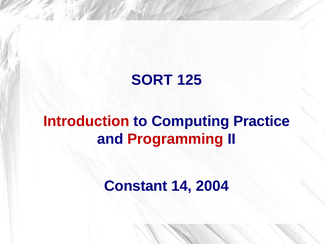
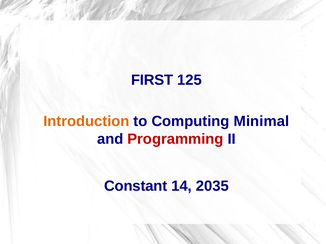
SORT: SORT -> FIRST
Introduction colour: red -> orange
Practice: Practice -> Minimal
2004: 2004 -> 2035
